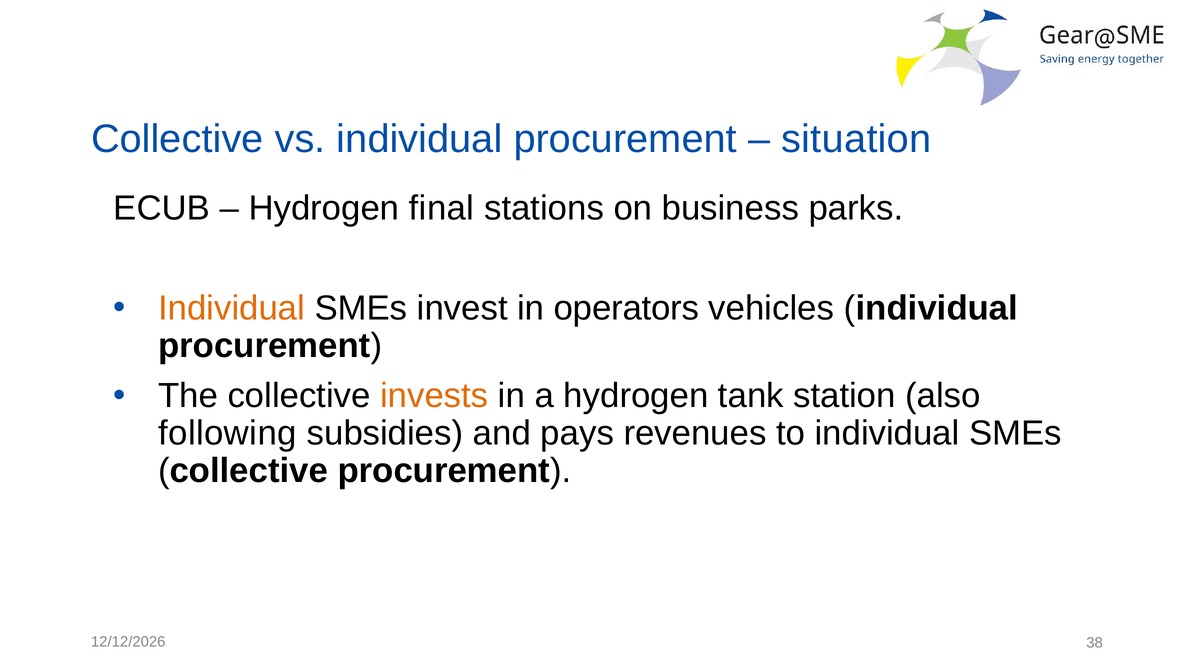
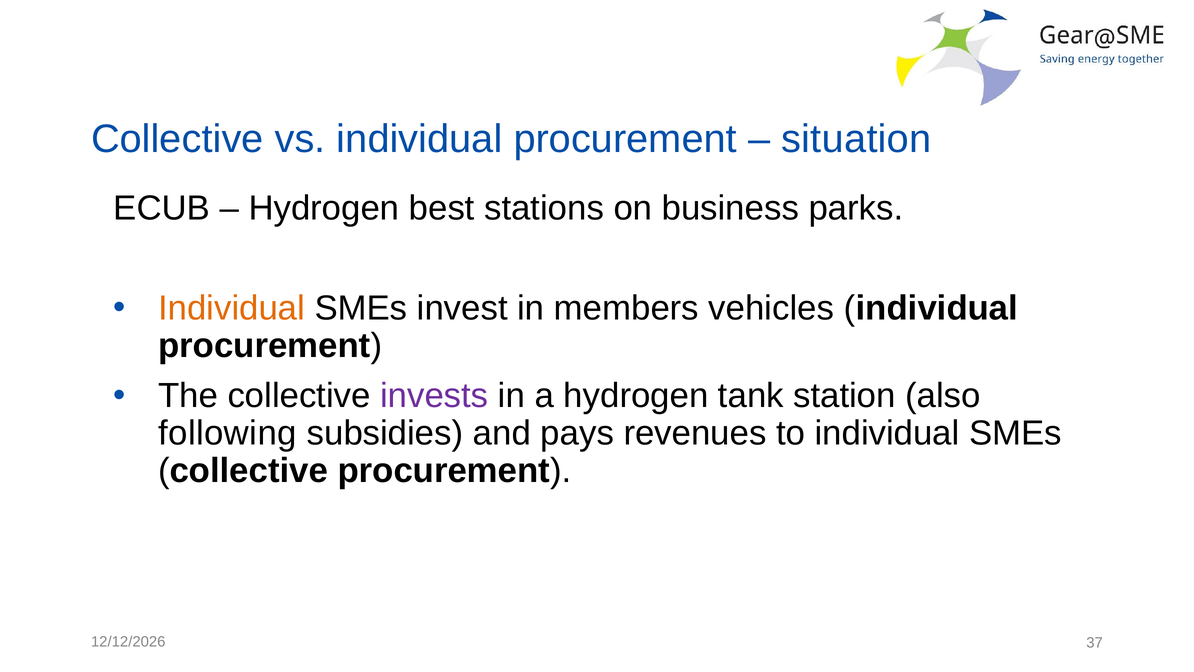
final: final -> best
operators: operators -> members
invests colour: orange -> purple
38: 38 -> 37
